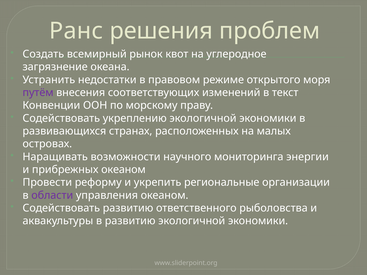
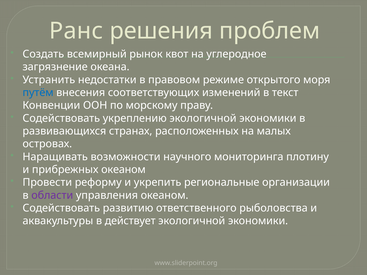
путём colour: purple -> blue
энергии: энергии -> плотину
в развитию: развитию -> действует
